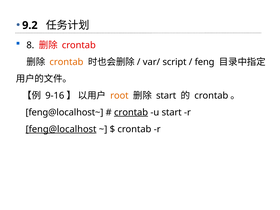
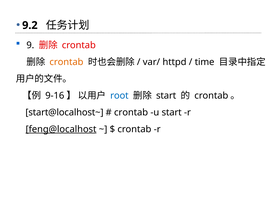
8: 8 -> 9
script: script -> httpd
feng: feng -> time
root colour: orange -> blue
feng@localhost~: feng@localhost~ -> start@localhost~
crontab at (131, 112) underline: present -> none
